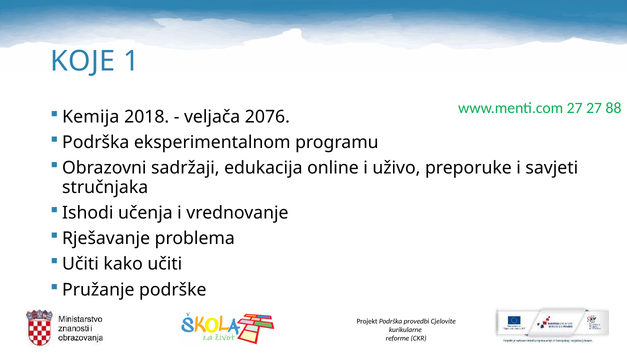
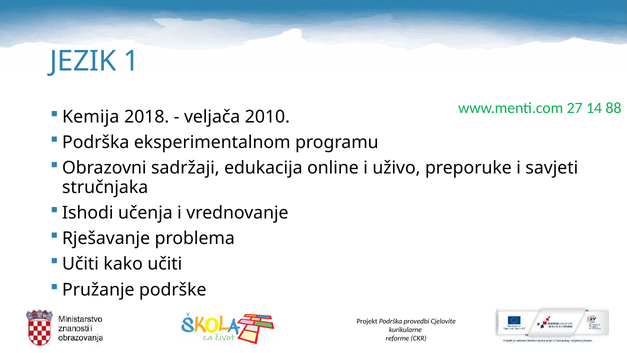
KOJE: KOJE -> JEZIK
27 27: 27 -> 14
2076: 2076 -> 2010
